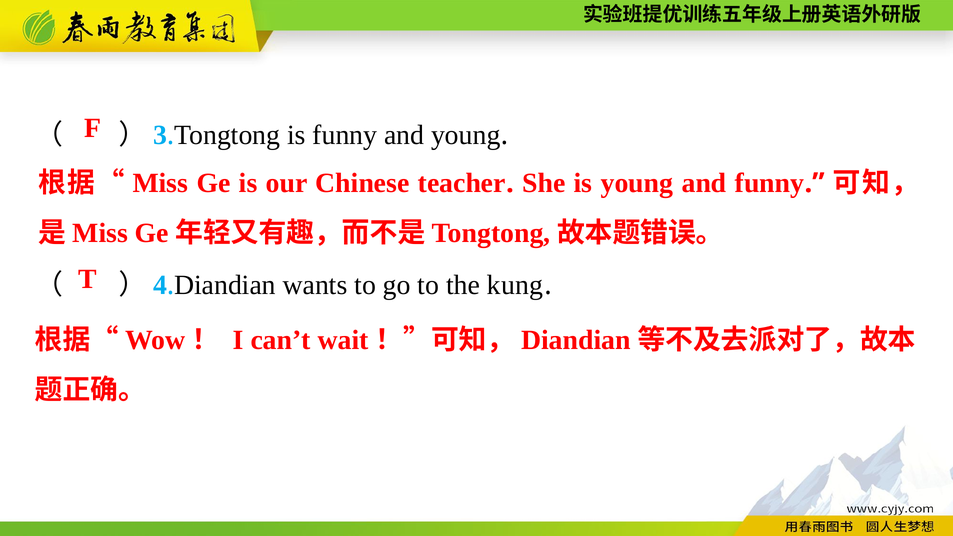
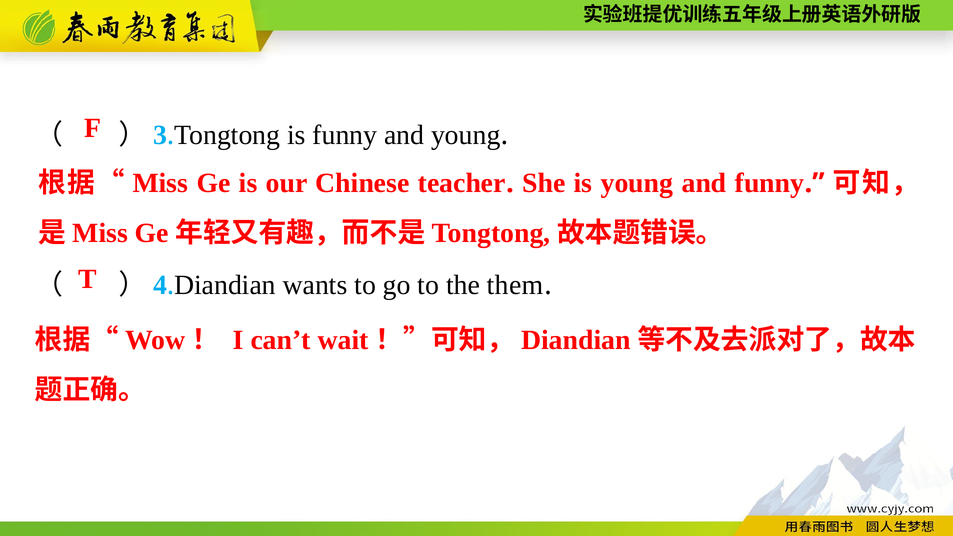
kung: kung -> them
